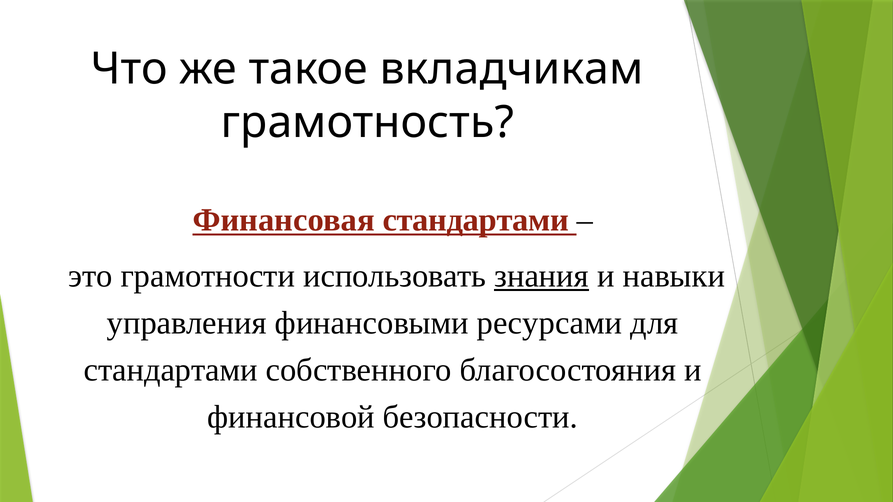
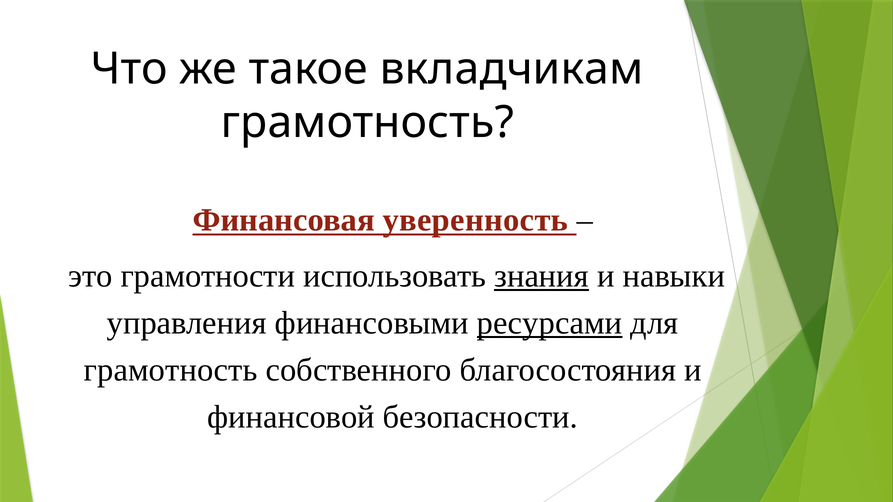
Финансовая стандартами: стандартами -> уверенность
ресурсами underline: none -> present
стандартами at (171, 370): стандартами -> грамотность
